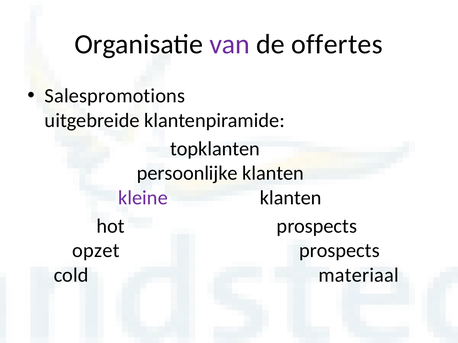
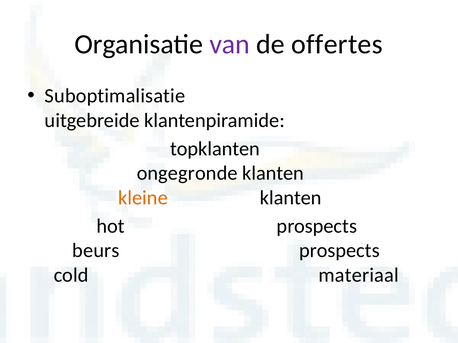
Salespromotions: Salespromotions -> Suboptimalisatie
persoonlijke: persoonlijke -> ongegronde
kleine colour: purple -> orange
opzet: opzet -> beurs
